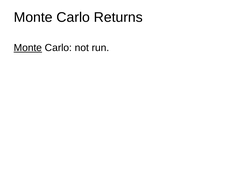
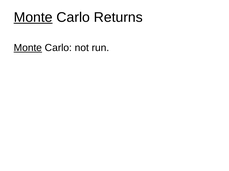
Monte at (33, 17) underline: none -> present
